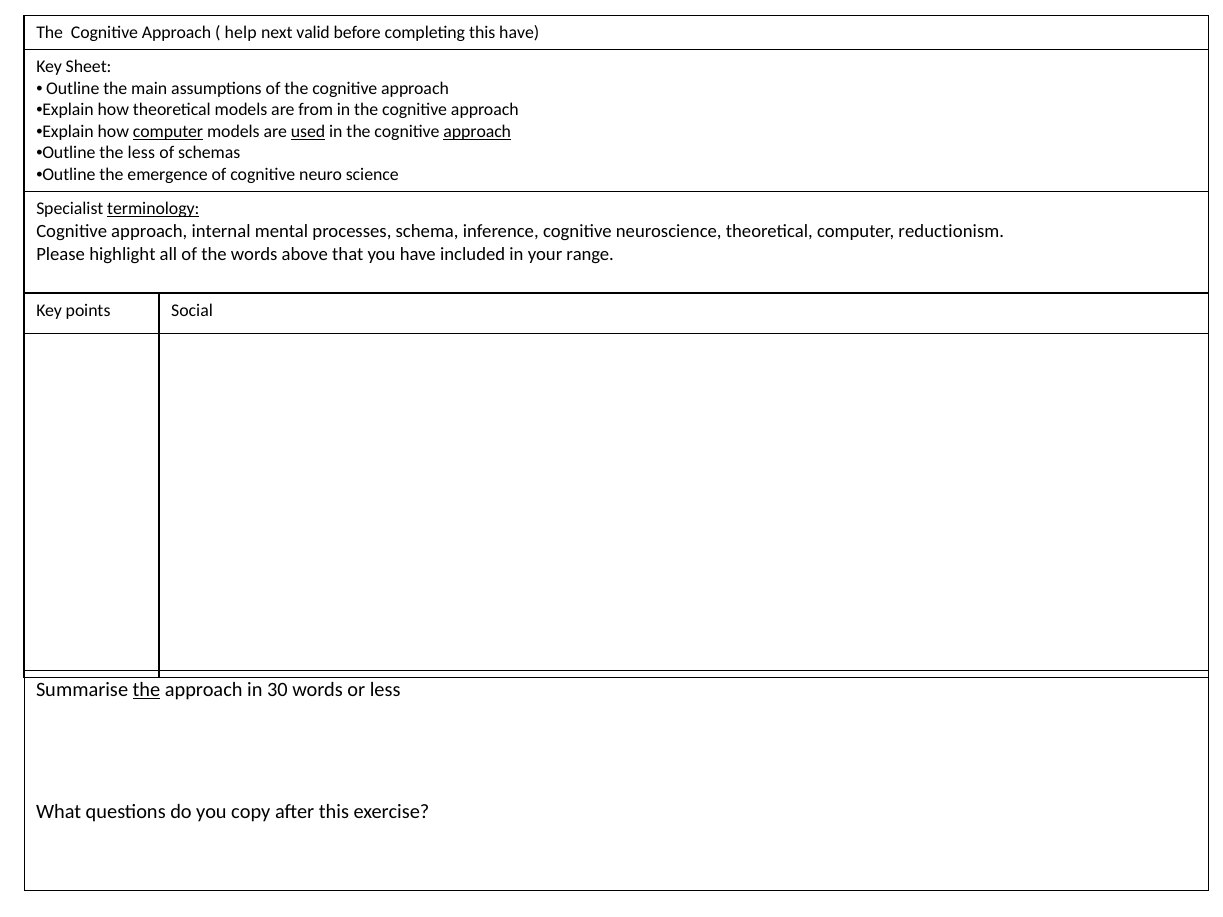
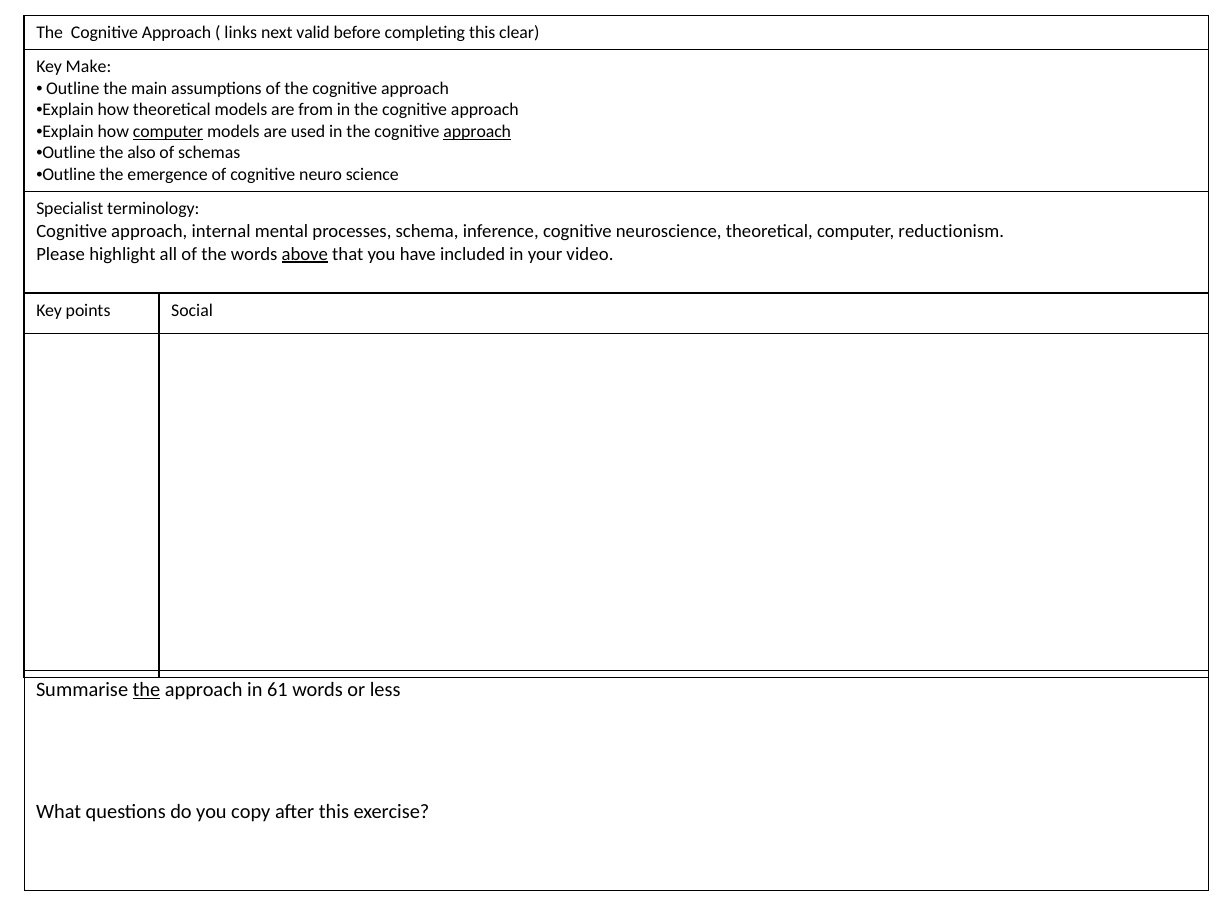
help: help -> links
this have: have -> clear
Sheet: Sheet -> Make
used underline: present -> none
the less: less -> also
terminology underline: present -> none
above underline: none -> present
range: range -> video
30: 30 -> 61
